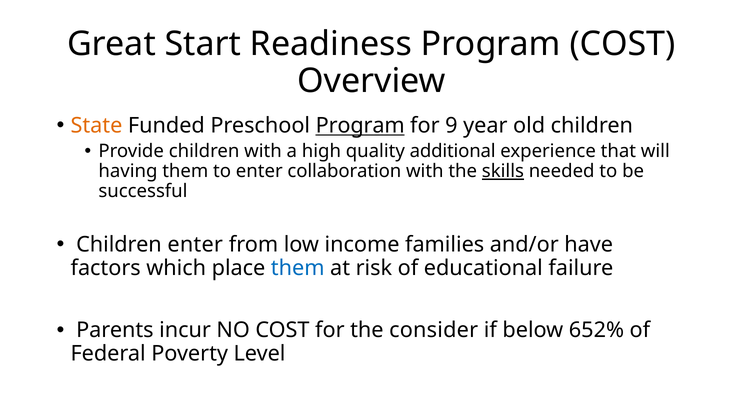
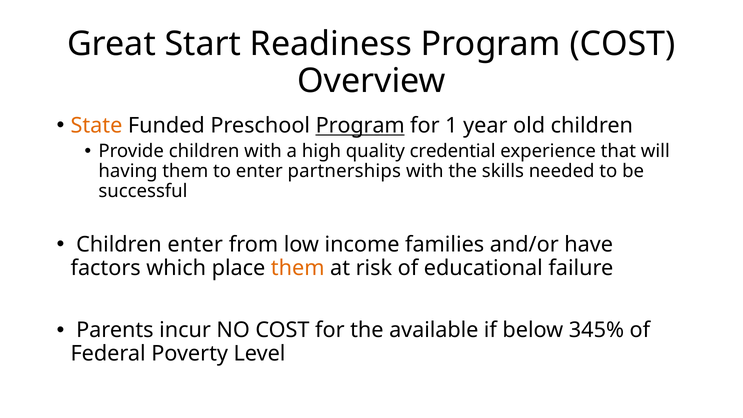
9: 9 -> 1
additional: additional -> credential
collaboration: collaboration -> partnerships
skills underline: present -> none
them at (298, 268) colour: blue -> orange
consider: consider -> available
652%: 652% -> 345%
